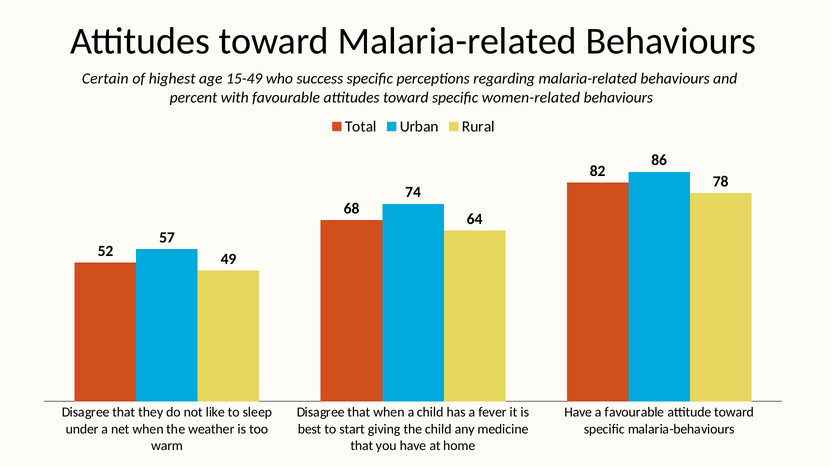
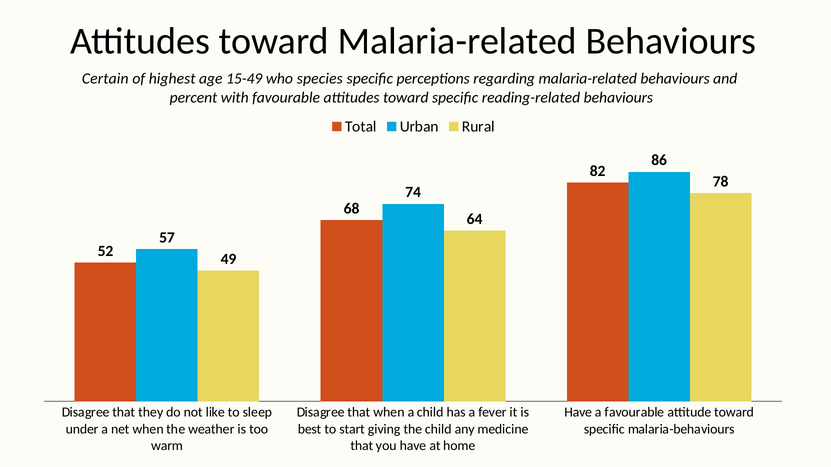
success: success -> species
women-related: women-related -> reading-related
